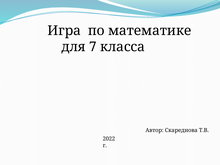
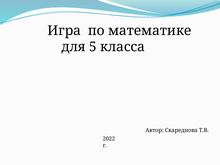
7: 7 -> 5
